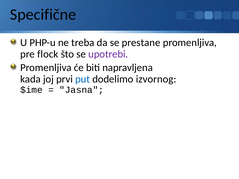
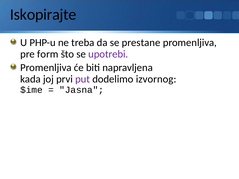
Specifične: Specifične -> Iskopirajte
flock: flock -> form
put colour: blue -> purple
